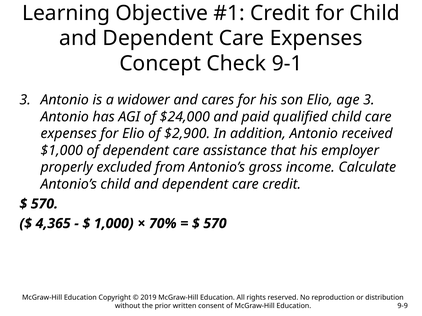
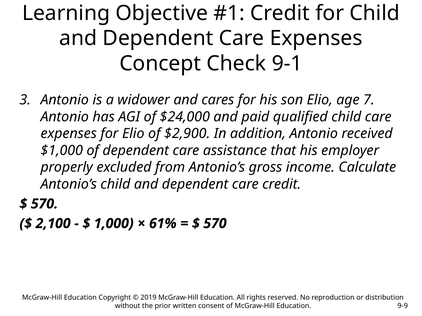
age 3: 3 -> 7
4,365: 4,365 -> 2,100
70%: 70% -> 61%
